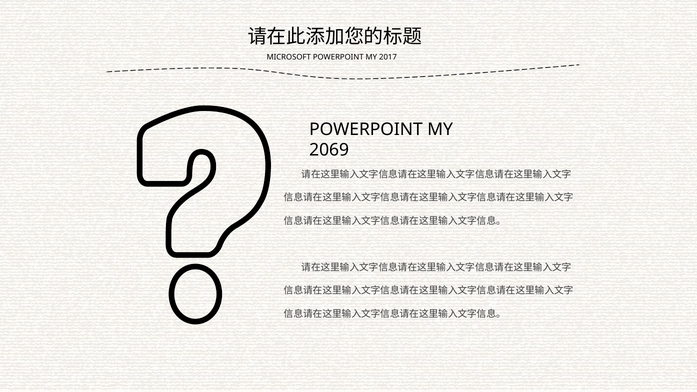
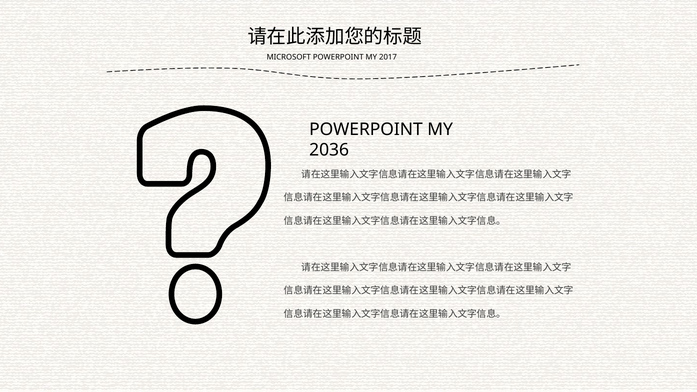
2069: 2069 -> 2036
